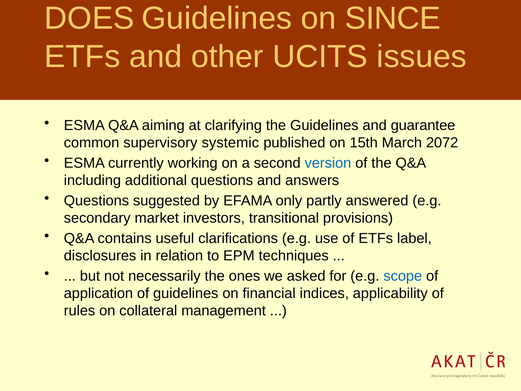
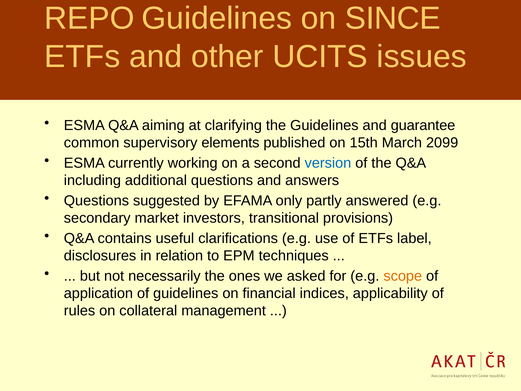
DOES: DOES -> REPO
systemic: systemic -> elements
2072: 2072 -> 2099
scope colour: blue -> orange
